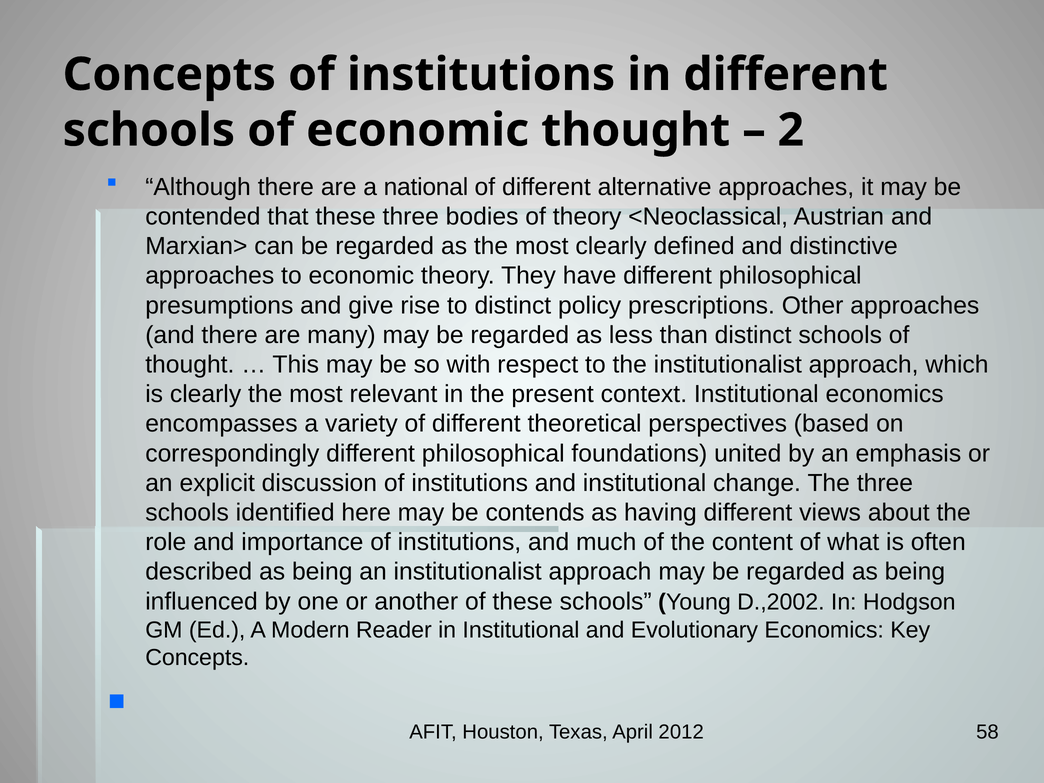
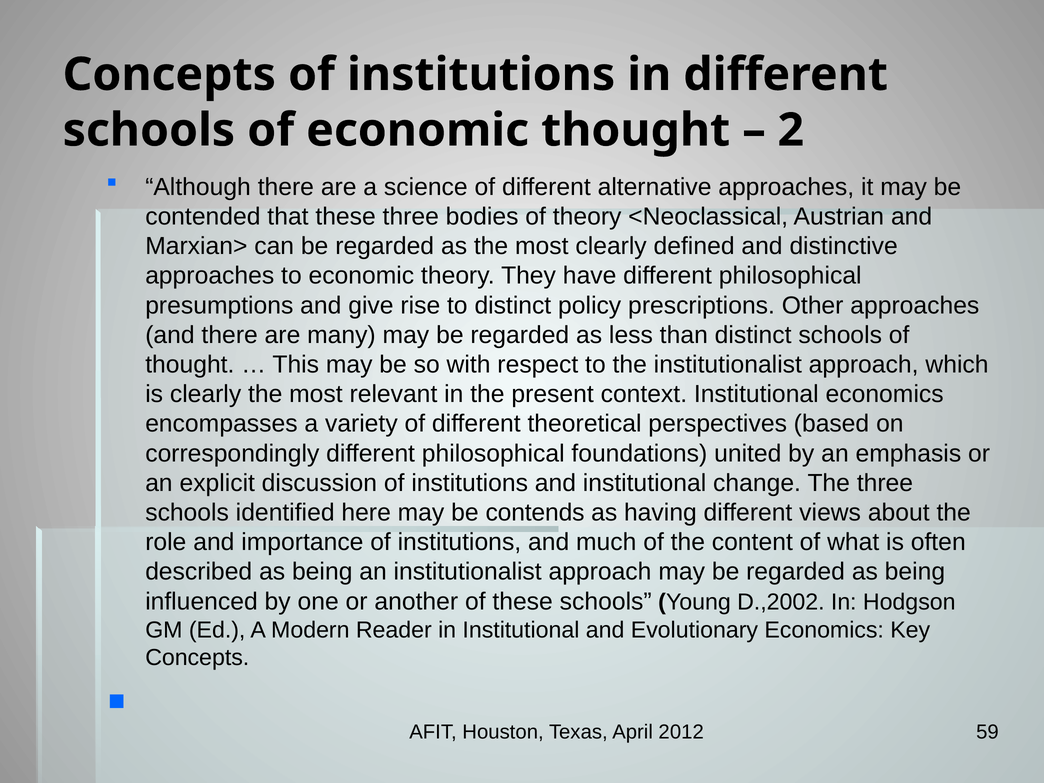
national: national -> science
58: 58 -> 59
